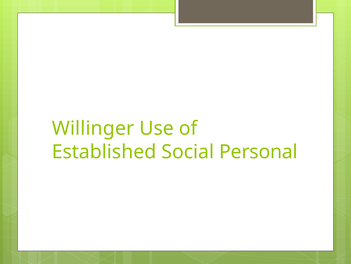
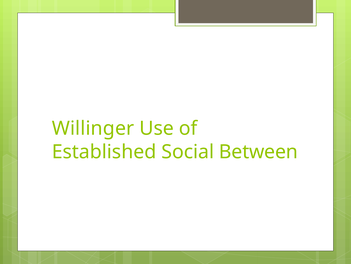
Personal: Personal -> Between
